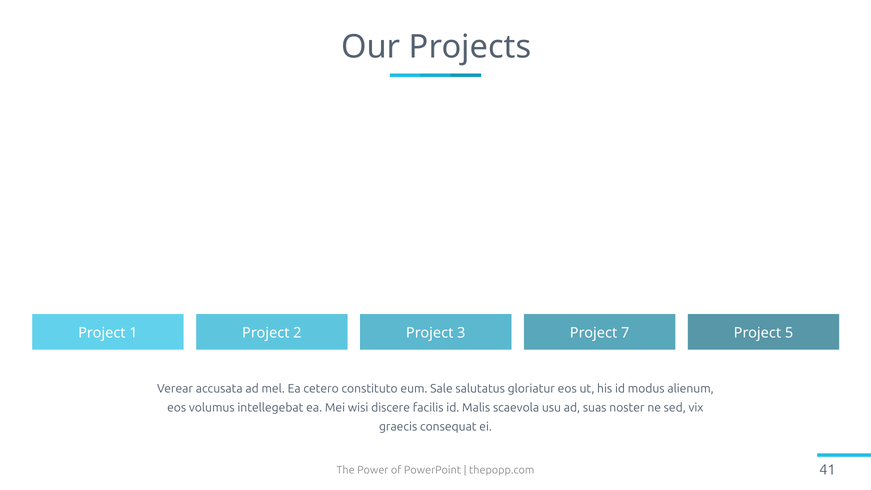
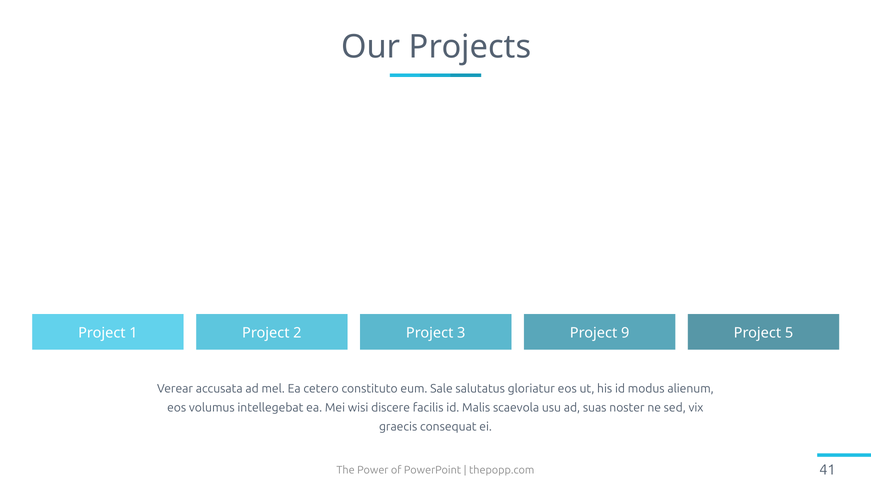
7: 7 -> 9
